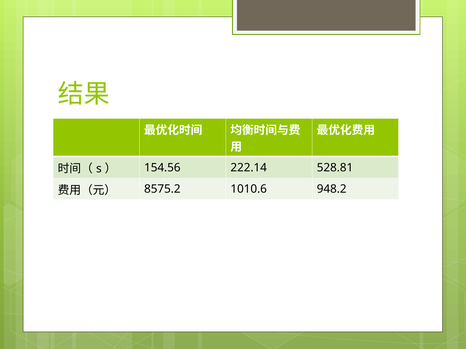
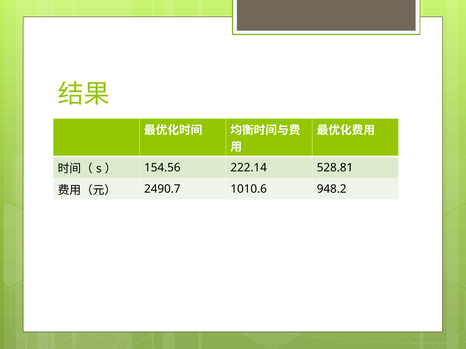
8575.2: 8575.2 -> 2490.7
